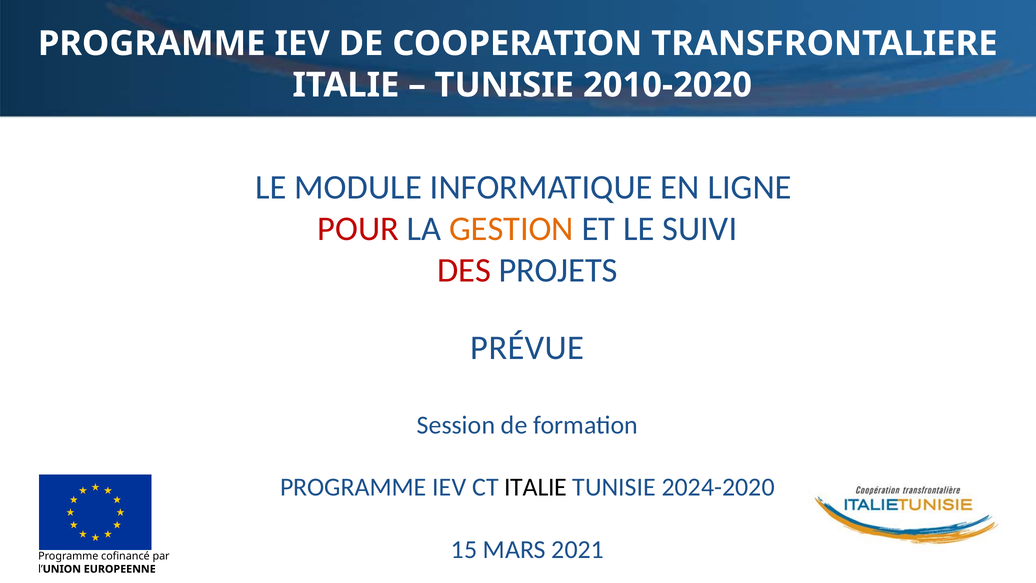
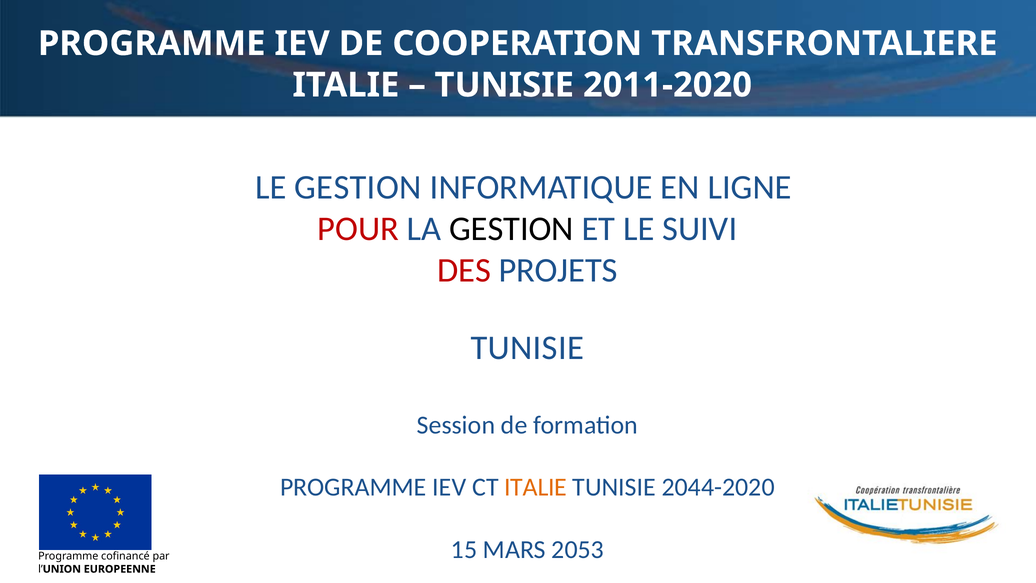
2010-2020: 2010-2020 -> 2011-2020
LE MODULE: MODULE -> GESTION
GESTION at (511, 229) colour: orange -> black
PRÉVUE at (527, 348): PRÉVUE -> TUNISIE
ITALIE at (536, 487) colour: black -> orange
2024-2020: 2024-2020 -> 2044-2020
2021: 2021 -> 2053
